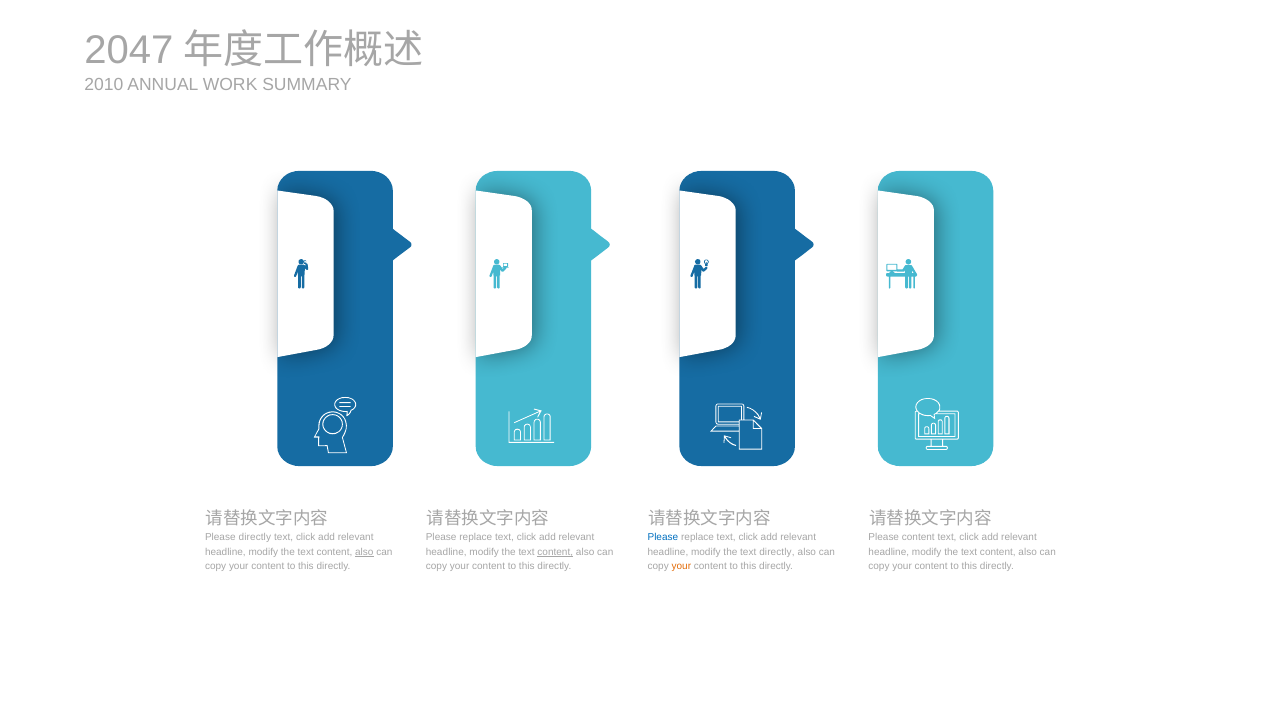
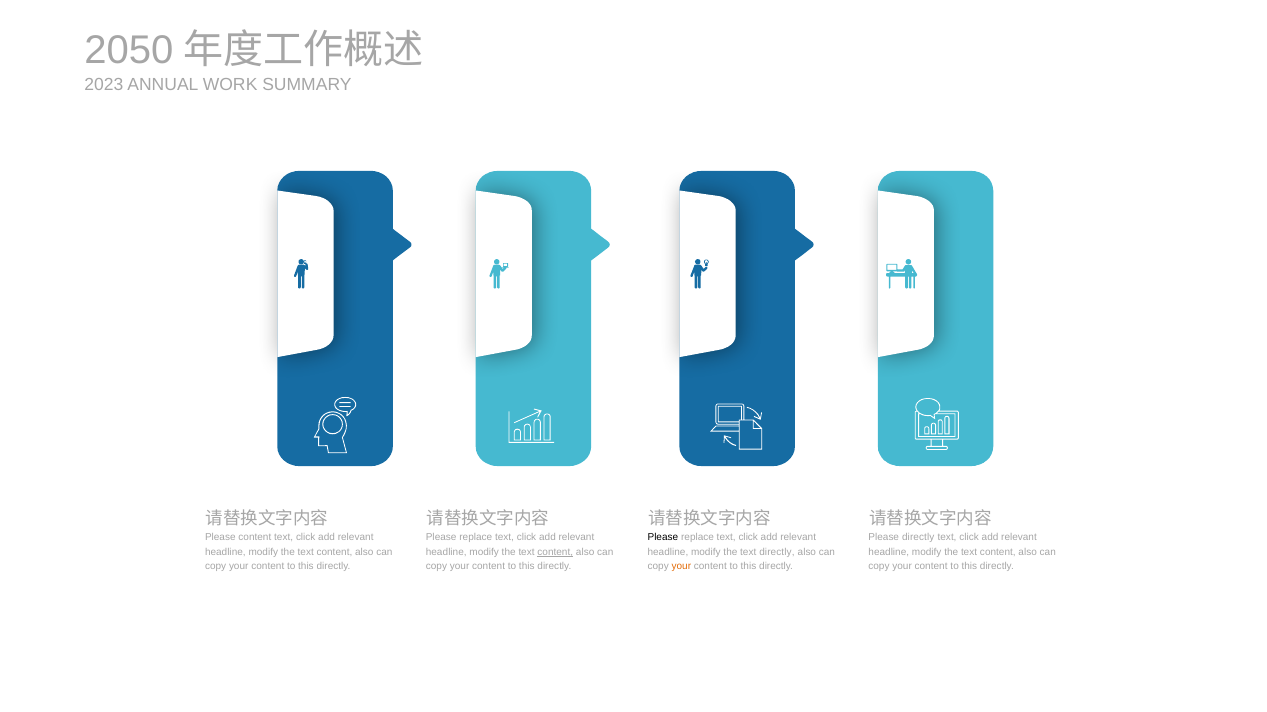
2047: 2047 -> 2050
2010: 2010 -> 2023
Please directly: directly -> content
Please at (663, 538) colour: blue -> black
Please content: content -> directly
also at (364, 552) underline: present -> none
